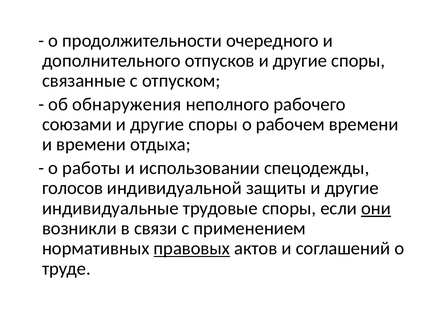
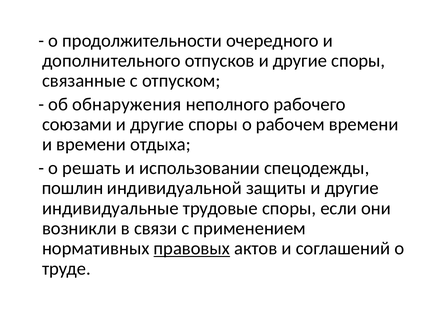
работы: работы -> решать
голосов: голосов -> пошлин
они underline: present -> none
